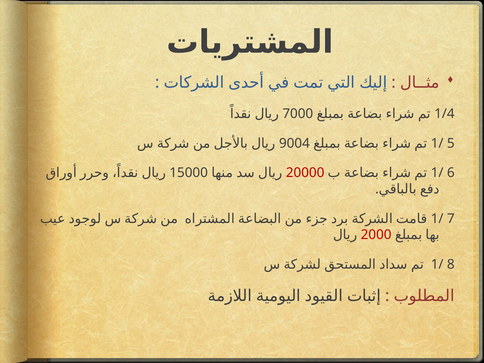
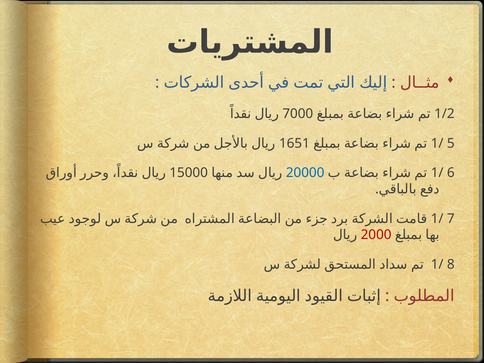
1/4: 1/4 -> 1/2
9004: 9004 -> 1651
20000 colour: red -> blue
